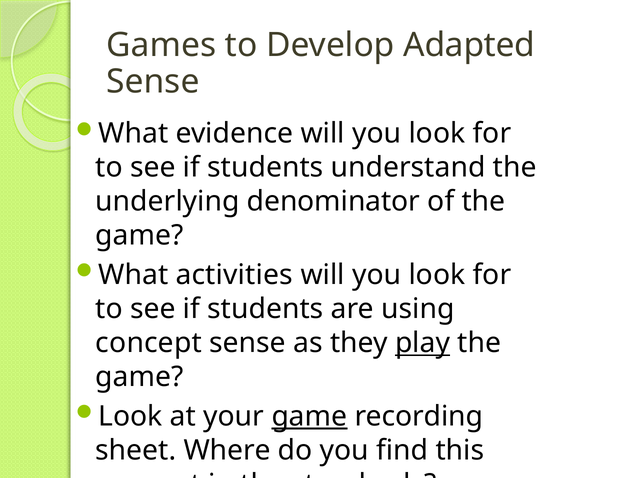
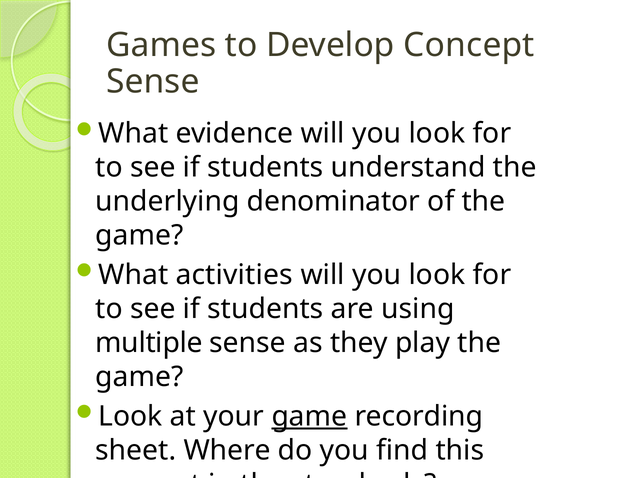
Develop Adapted: Adapted -> Concept
concept at (149, 343): concept -> multiple
play underline: present -> none
